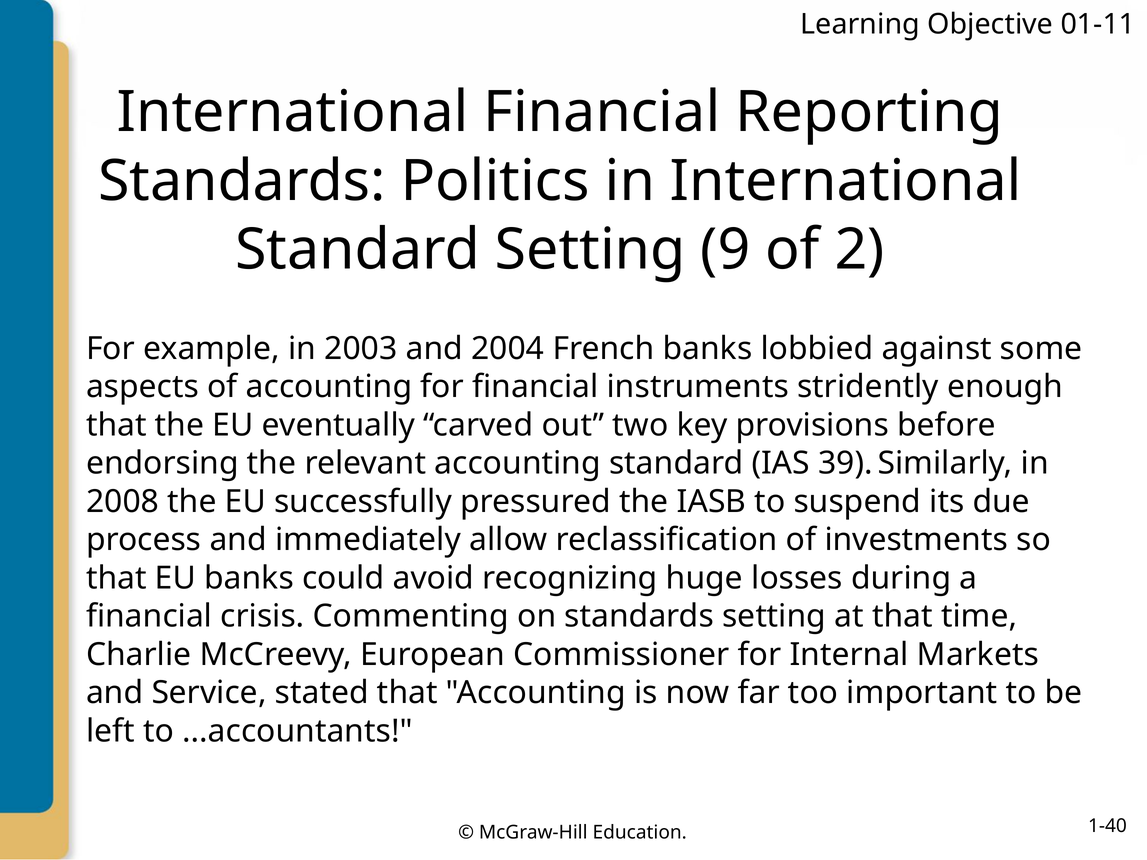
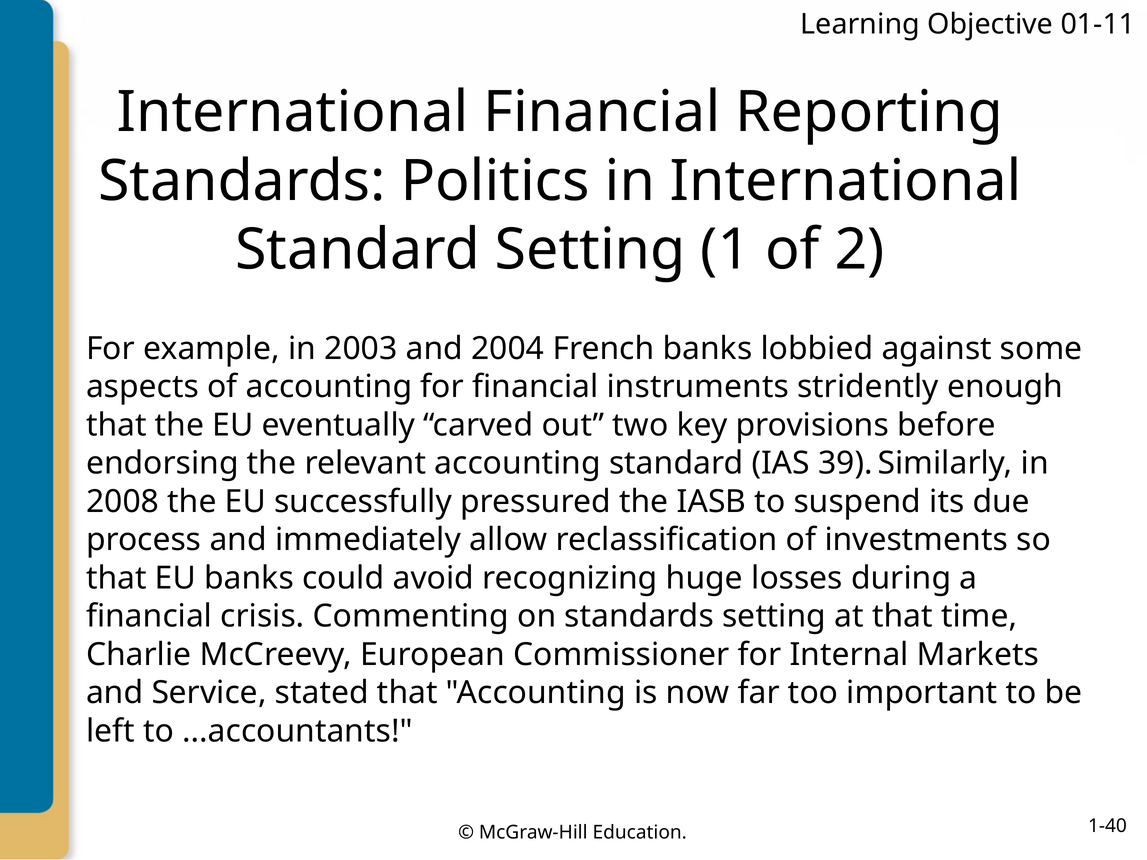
9: 9 -> 1
